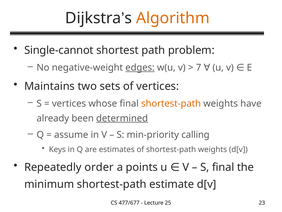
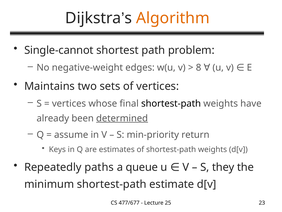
edges underline: present -> none
7: 7 -> 8
shortest-path at (171, 103) colour: orange -> black
calling: calling -> return
order: order -> paths
points: points -> queue
S final: final -> they
